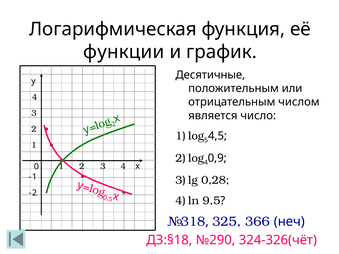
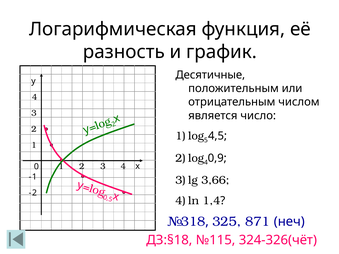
функции: функции -> разность
0,28: 0,28 -> 3,66
9,5: 9,5 -> 1,4
366: 366 -> 871
№290: №290 -> №115
